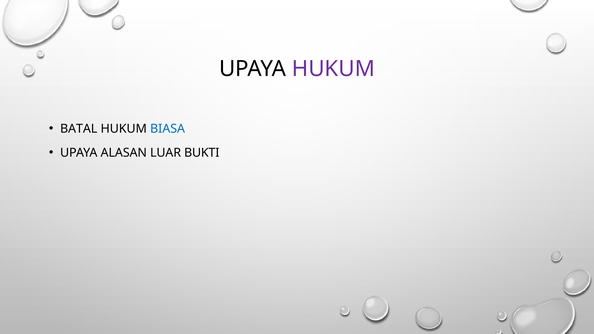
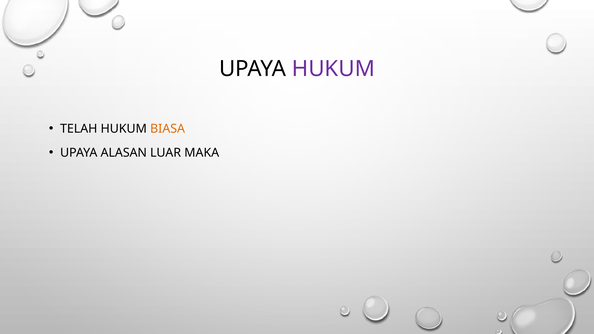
BATAL: BATAL -> TELAH
BIASA colour: blue -> orange
BUKTI: BUKTI -> MAKA
